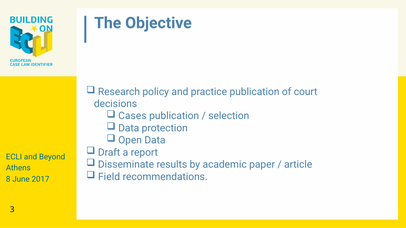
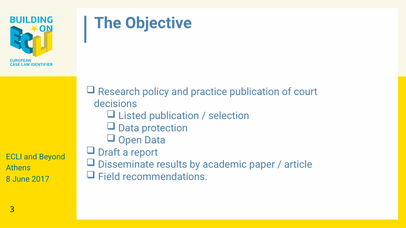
Cases: Cases -> Listed
